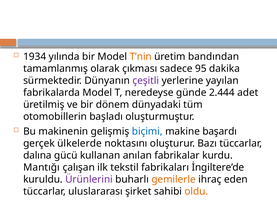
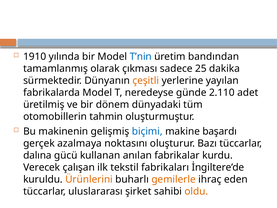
1934: 1934 -> 1910
T’nin colour: orange -> blue
95: 95 -> 25
çeşitli colour: purple -> orange
2.444: 2.444 -> 2.110
başladı: başladı -> tahmin
ülkelerde: ülkelerde -> azalmaya
Mantığı: Mantığı -> Verecek
Ürünlerini colour: purple -> orange
